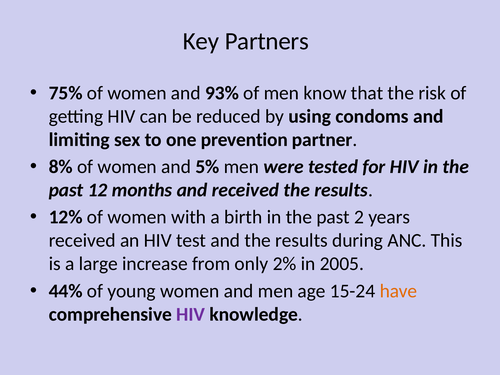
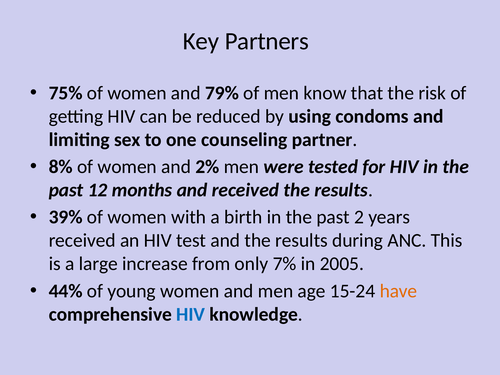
93%: 93% -> 79%
prevention: prevention -> counseling
5%: 5% -> 2%
12%: 12% -> 39%
2%: 2% -> 7%
HIV at (191, 314) colour: purple -> blue
